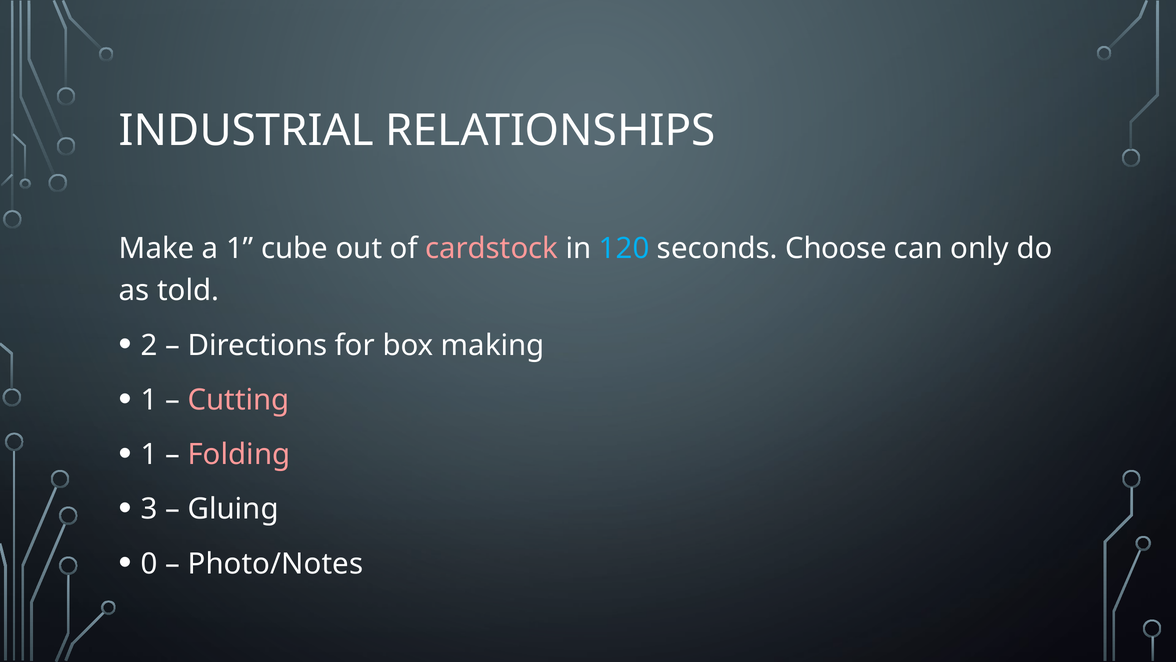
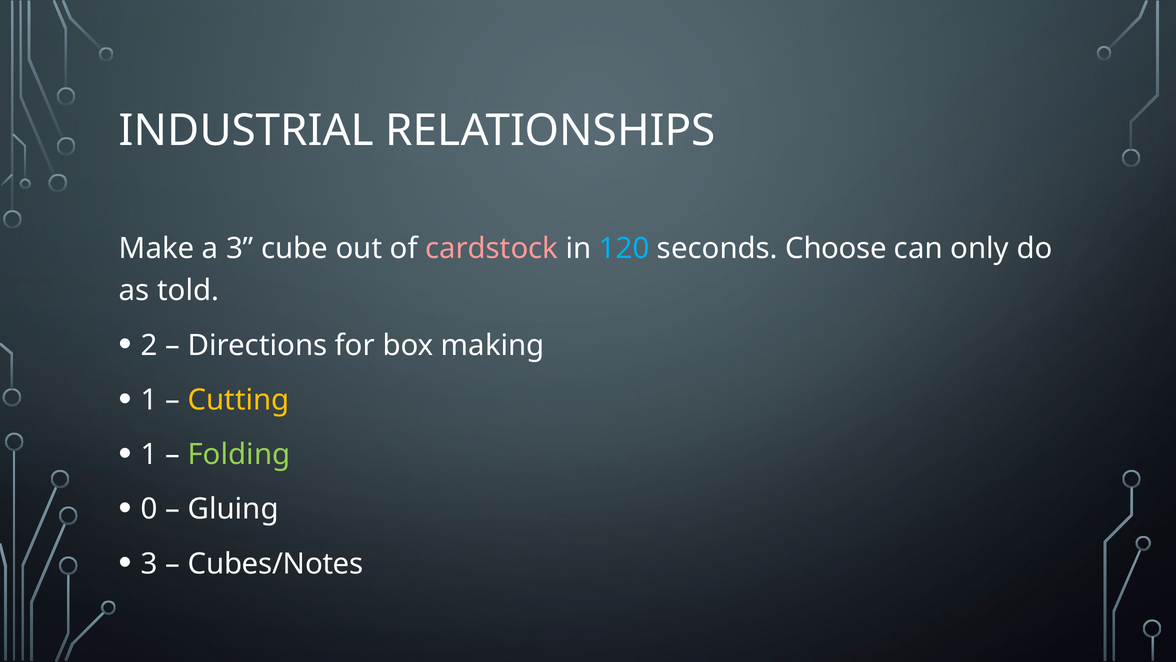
a 1: 1 -> 3
Cutting colour: pink -> yellow
Folding colour: pink -> light green
3: 3 -> 0
0 at (149, 563): 0 -> 3
Photo/Notes: Photo/Notes -> Cubes/Notes
